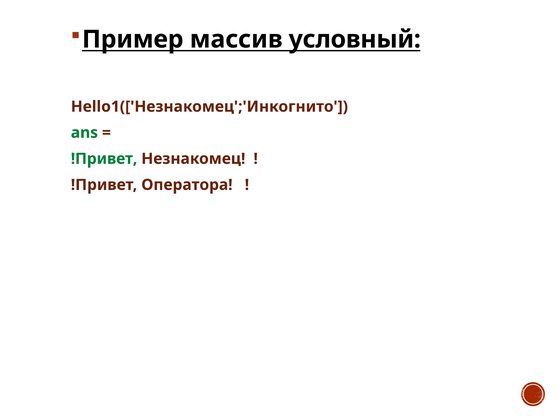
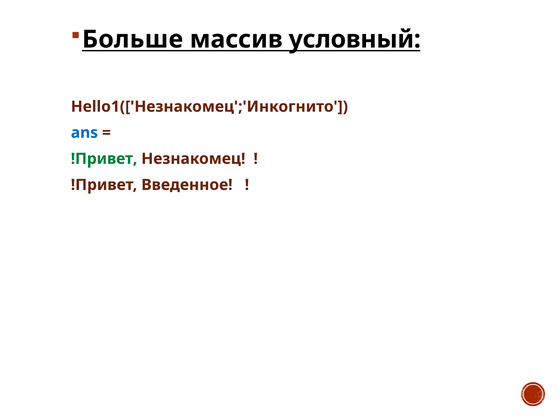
Пример: Пример -> Больше
ans colour: green -> blue
Оператора: Оператора -> Введенное
